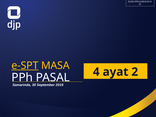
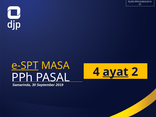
ayat underline: none -> present
